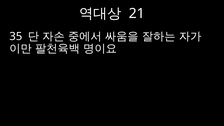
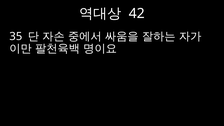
21: 21 -> 42
